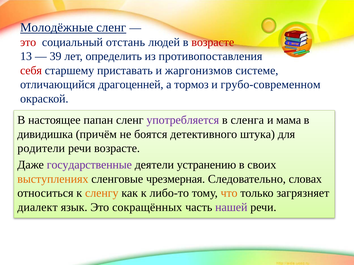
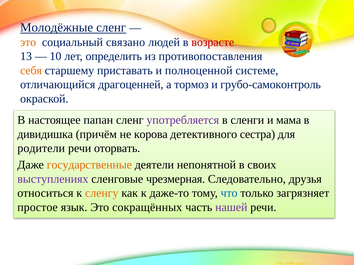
это at (28, 42) colour: red -> orange
отстань: отстань -> связано
39: 39 -> 10
себя colour: red -> orange
жаргонизмов: жаргонизмов -> полноценной
грубо-современном: грубо-современном -> грубо-самоконтроль
сленга: сленга -> сленги
боятся: боятся -> корова
штука: штука -> сестра
речи возрасте: возрасте -> оторвать
государственные colour: purple -> orange
устранению: устранению -> непонятной
выступлениях colour: orange -> purple
словах: словах -> друзья
либо-то: либо-то -> даже-то
что colour: orange -> blue
диалект: диалект -> простое
